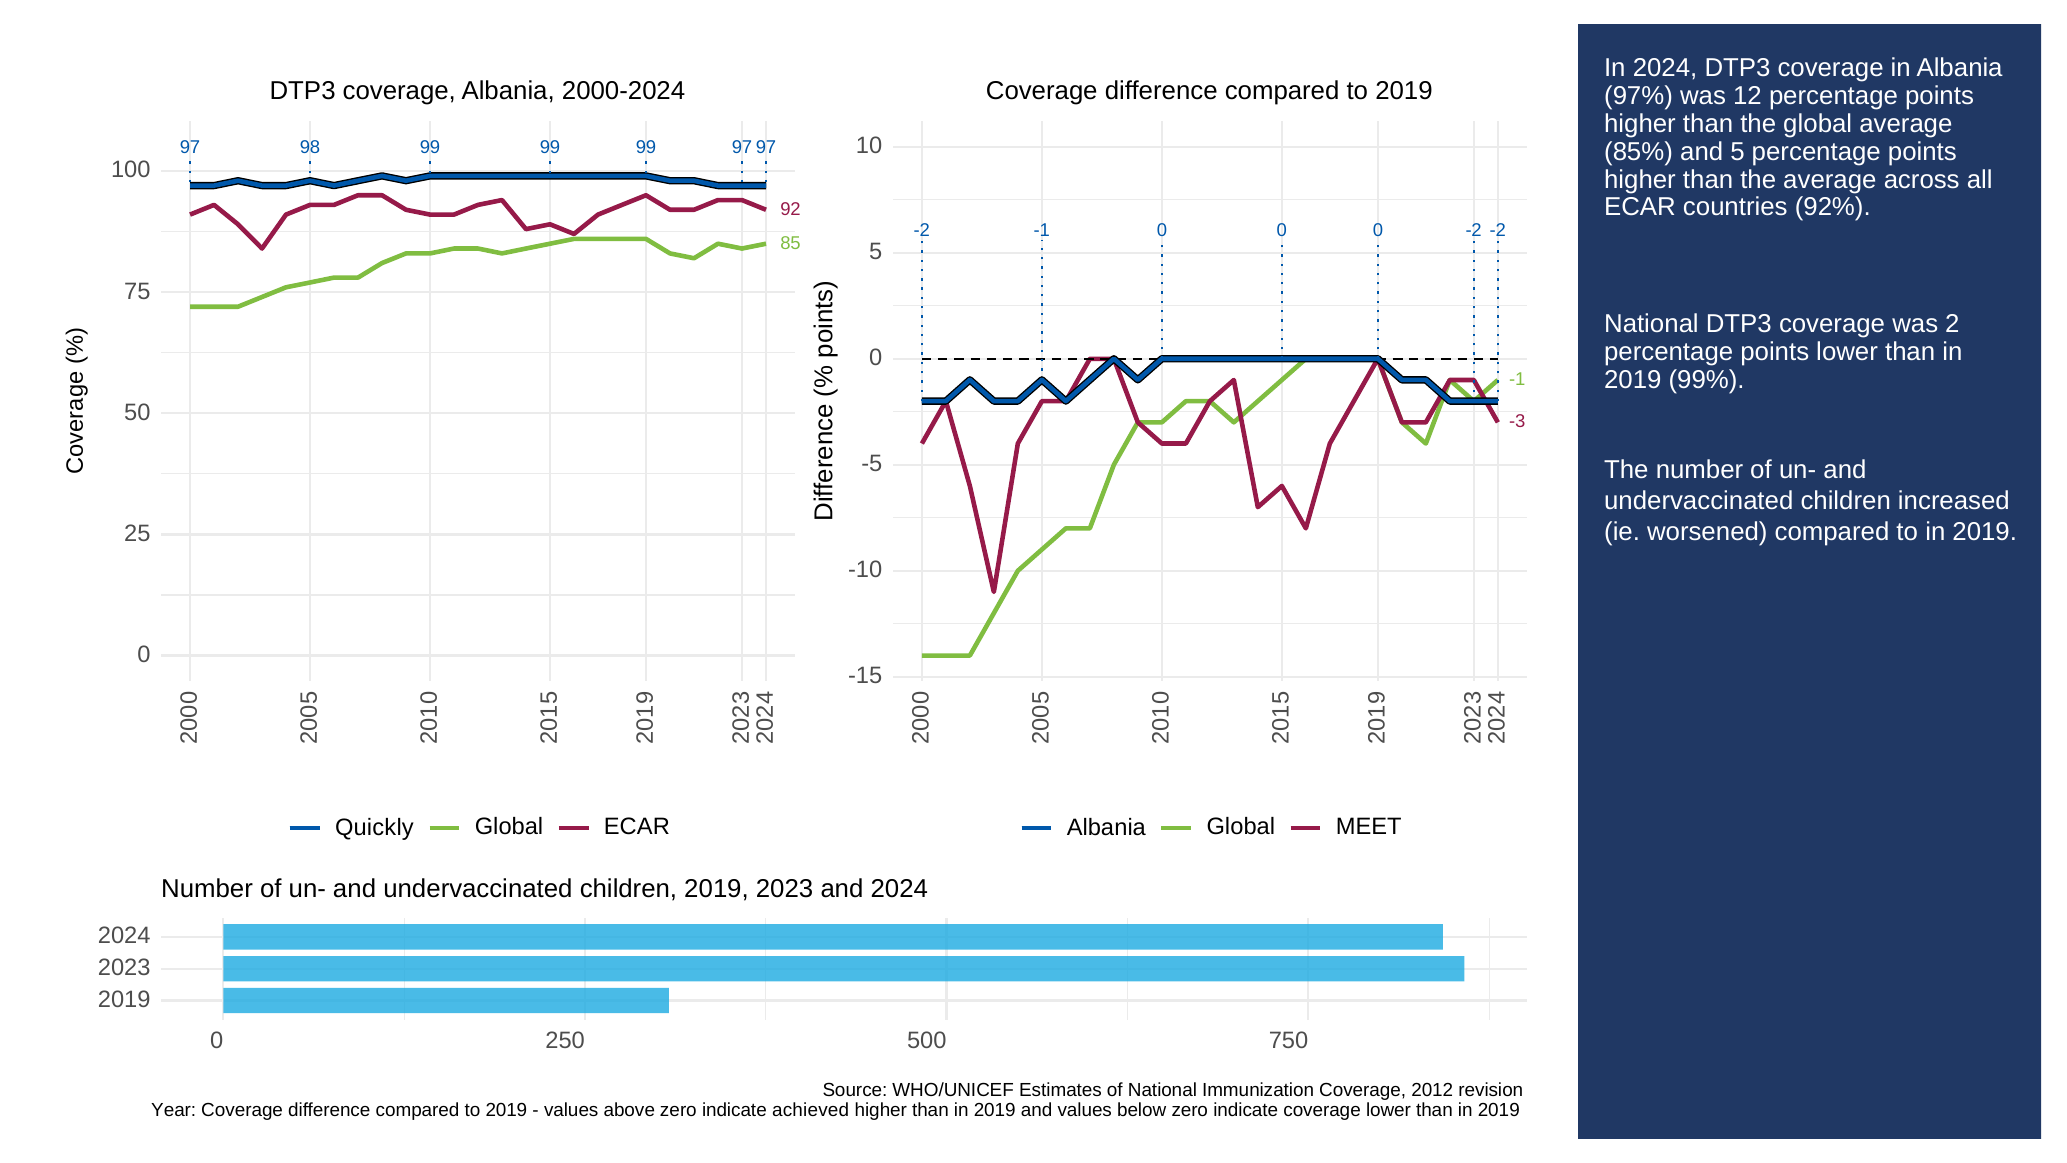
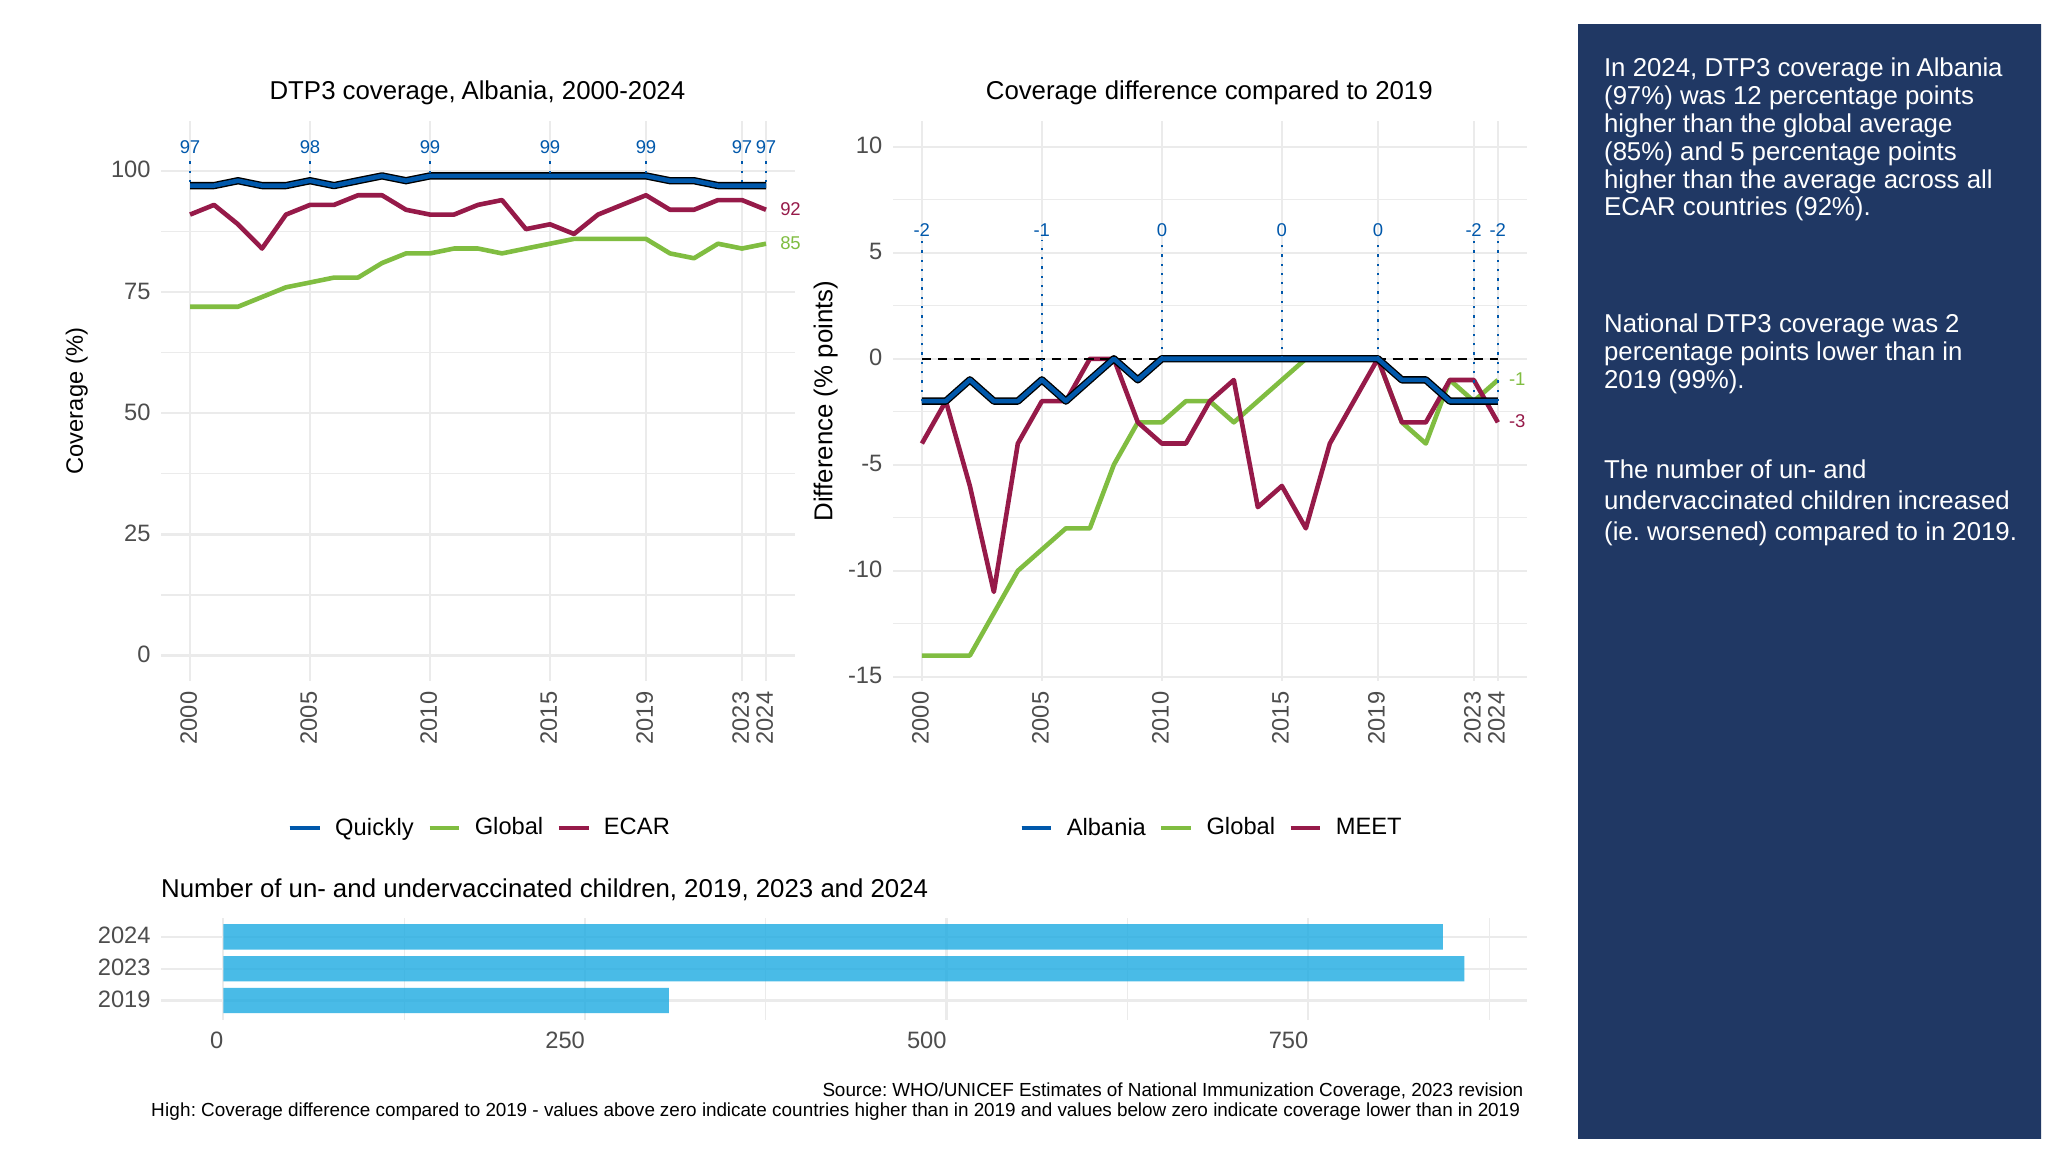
Coverage 2012: 2012 -> 2023
Year: Year -> High
indicate achieved: achieved -> countries
